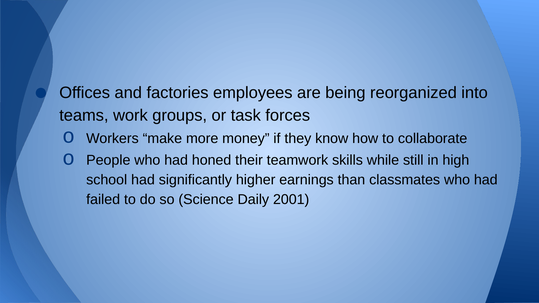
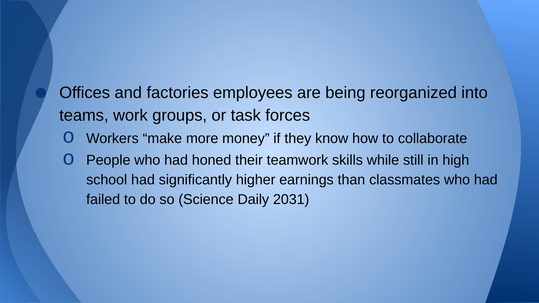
2001: 2001 -> 2031
